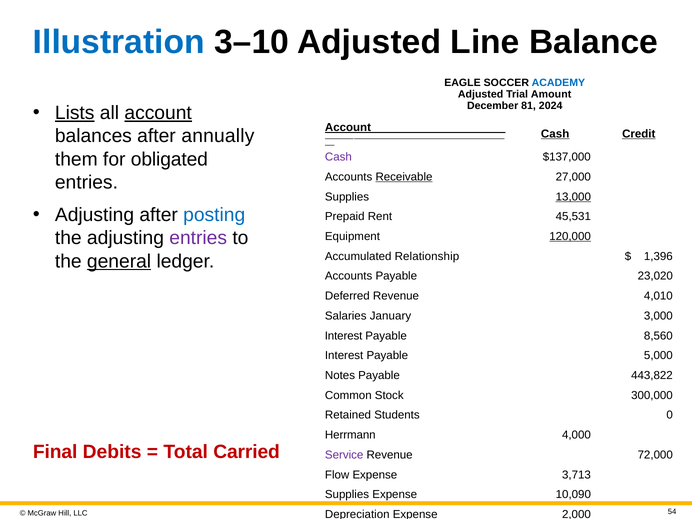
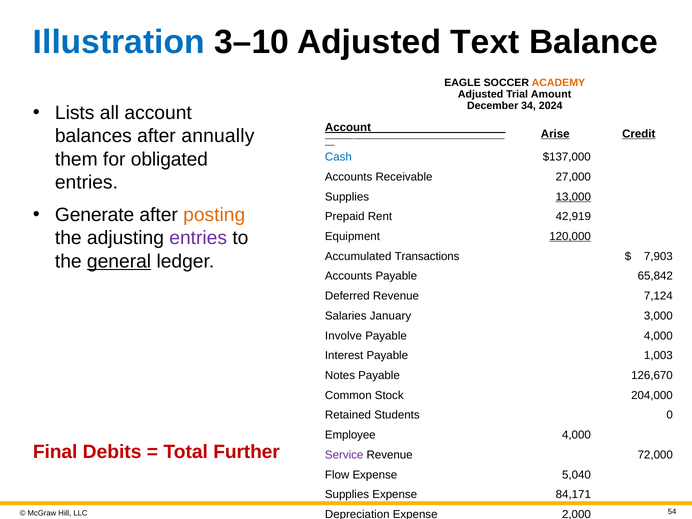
Line: Line -> Text
ACADEMY colour: blue -> orange
81: 81 -> 34
Lists underline: present -> none
account at (158, 113) underline: present -> none
Cash at (555, 134): Cash -> Arise
Cash at (338, 157) colour: purple -> blue
Receivable underline: present -> none
Adjusting at (95, 215): Adjusting -> Generate
posting colour: blue -> orange
45,531: 45,531 -> 42,919
Relationship: Relationship -> Transactions
1,396: 1,396 -> 7,903
23,020: 23,020 -> 65,842
4,010: 4,010 -> 7,124
Interest at (344, 336): Interest -> Involve
Payable 8,560: 8,560 -> 4,000
5,000: 5,000 -> 1,003
443,822: 443,822 -> 126,670
300,000: 300,000 -> 204,000
Herrmann: Herrmann -> Employee
Carried: Carried -> Further
3,713: 3,713 -> 5,040
10,090: 10,090 -> 84,171
